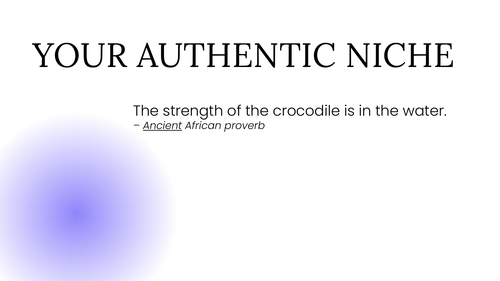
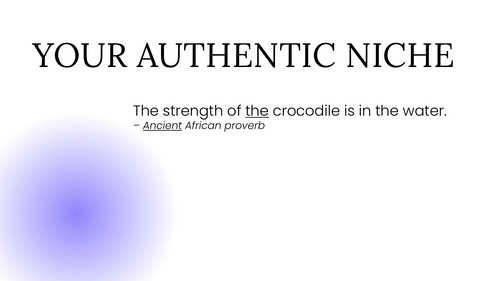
the at (257, 111) underline: none -> present
